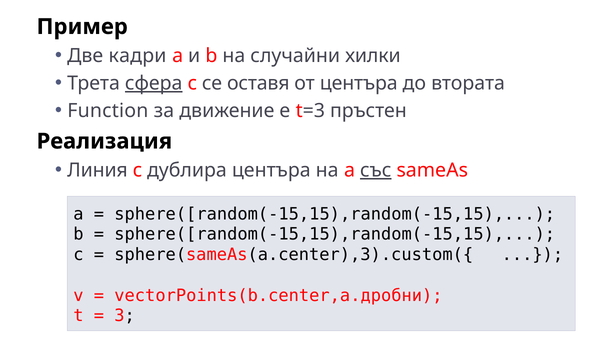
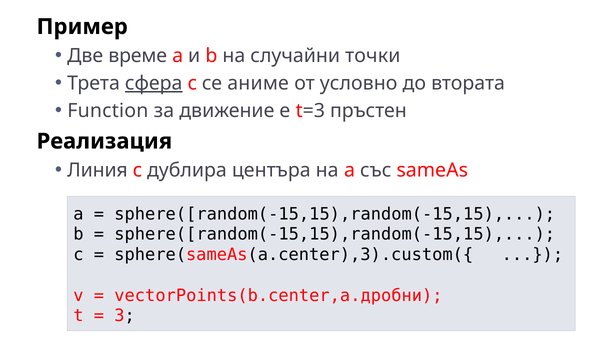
кадри: кадри -> време
хилки: хилки -> точки
оставя: оставя -> аниме
от центъра: центъра -> условно
със underline: present -> none
